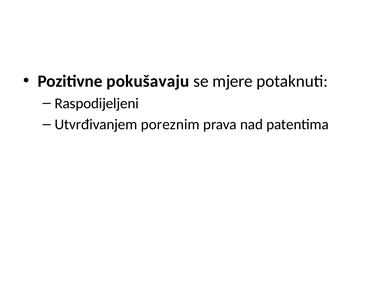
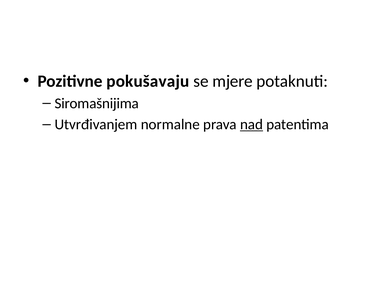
Raspodijeljeni: Raspodijeljeni -> Siromašnijima
poreznim: poreznim -> normalne
nad underline: none -> present
